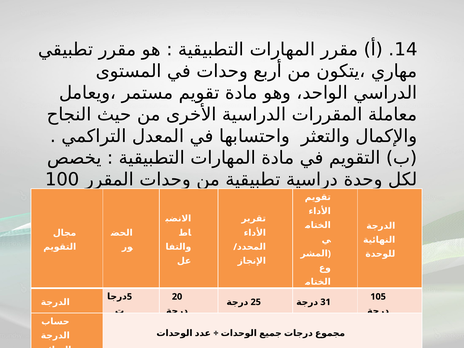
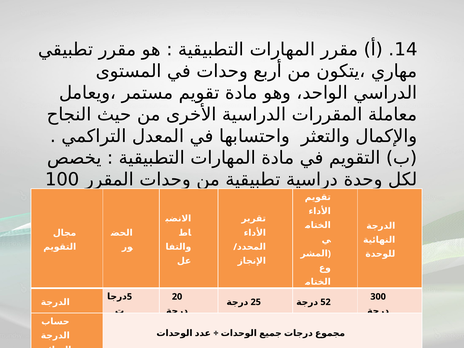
31: 31 -> 52
105: 105 -> 300
